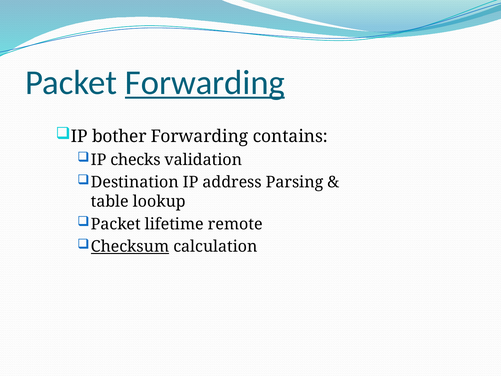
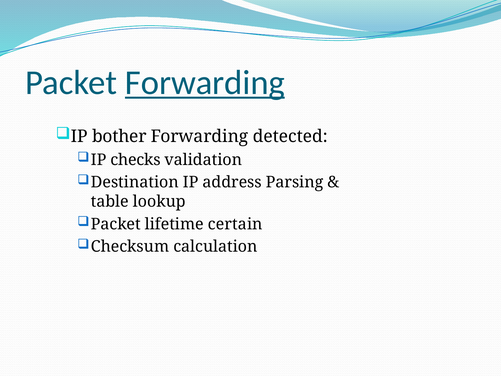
contains: contains -> detected
remote: remote -> certain
Checksum underline: present -> none
